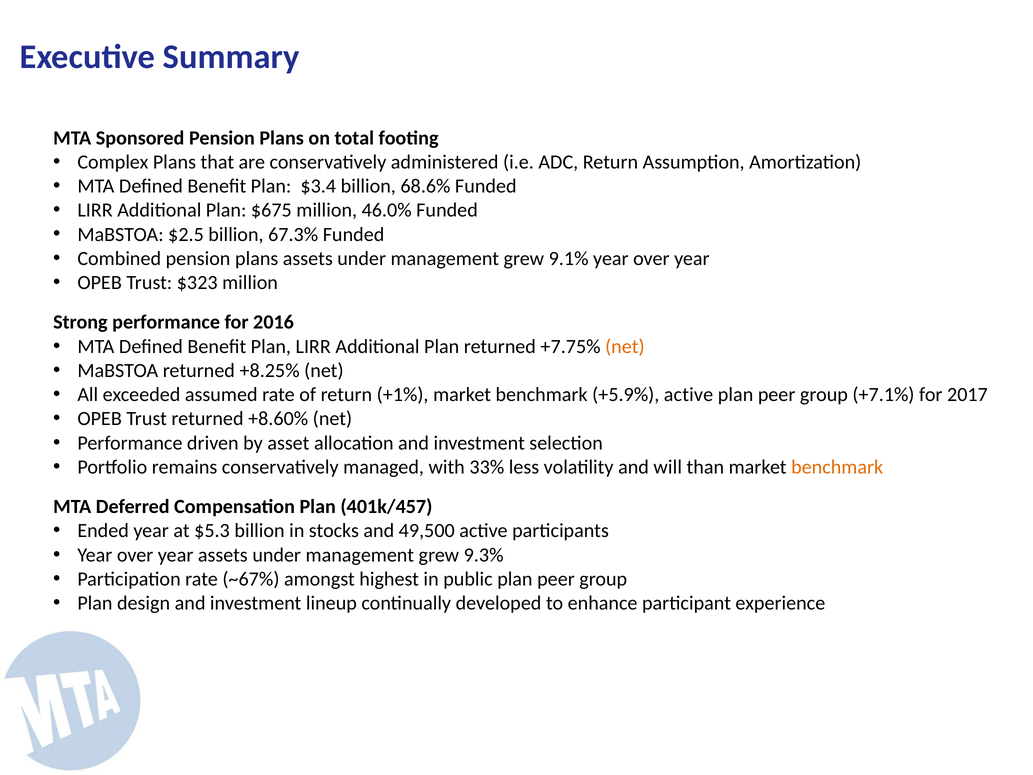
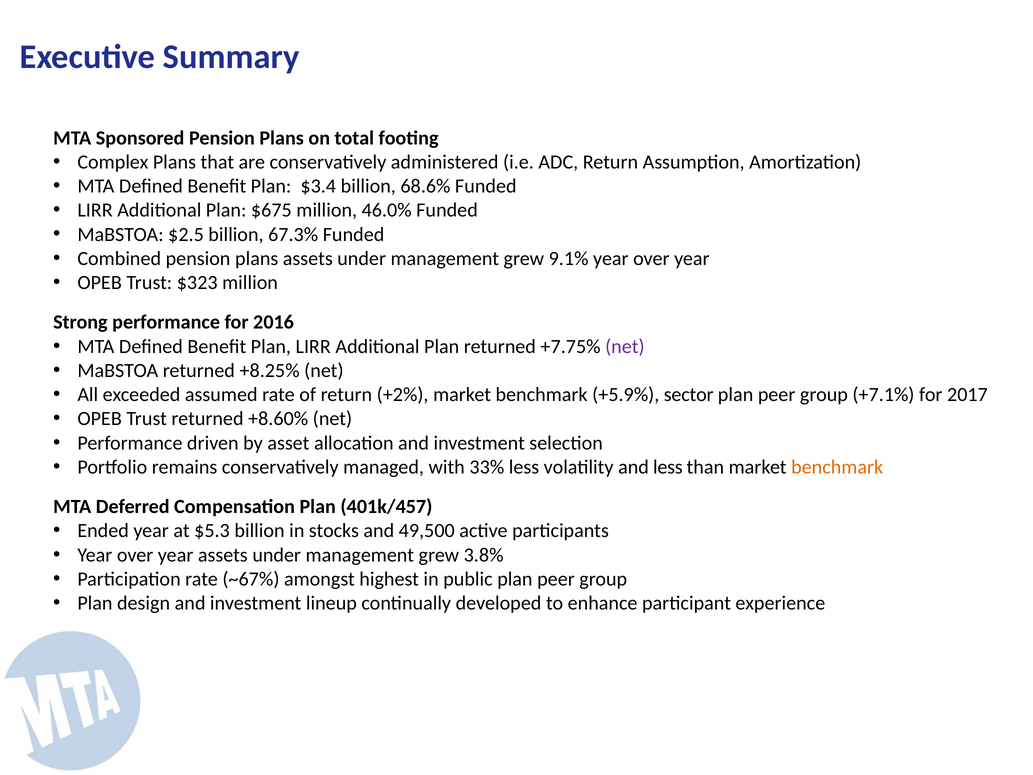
net at (625, 346) colour: orange -> purple
+1%: +1% -> +2%
+5.9% active: active -> sector
and will: will -> less
9.3%: 9.3% -> 3.8%
